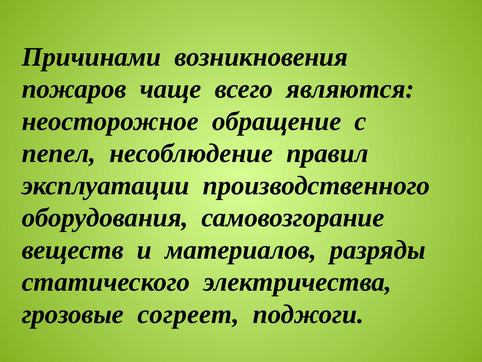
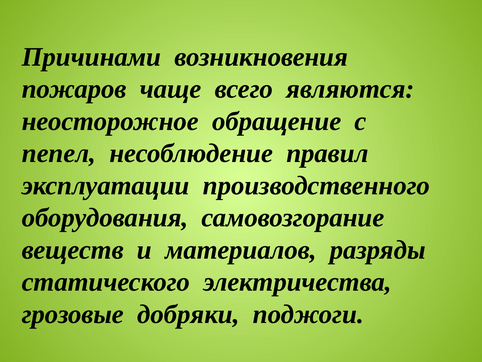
согреет: согреет -> добряки
